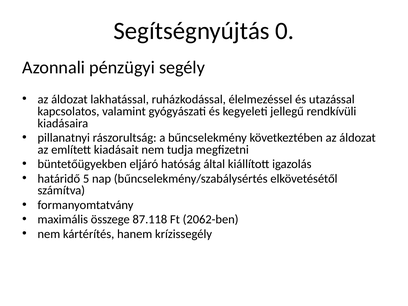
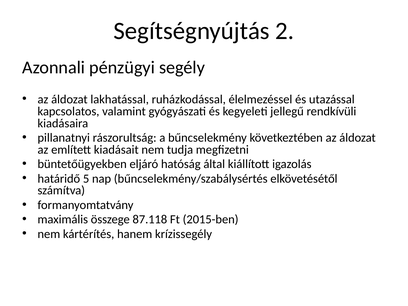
0: 0 -> 2
2062-ben: 2062-ben -> 2015-ben
